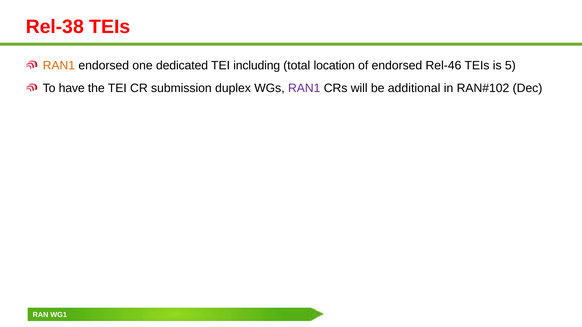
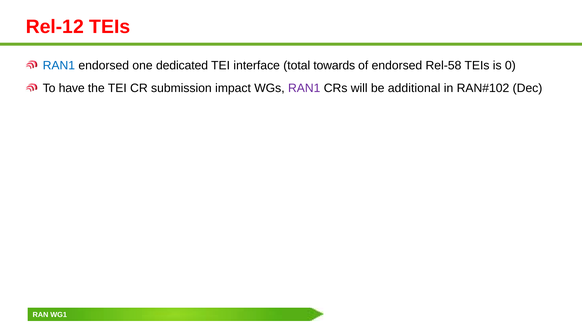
Rel-38: Rel-38 -> Rel-12
RAN1 at (59, 65) colour: orange -> blue
including: including -> interface
location: location -> towards
Rel-46: Rel-46 -> Rel-58
5: 5 -> 0
duplex: duplex -> impact
